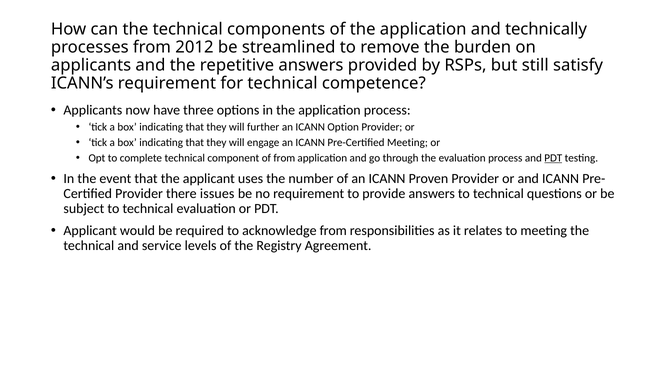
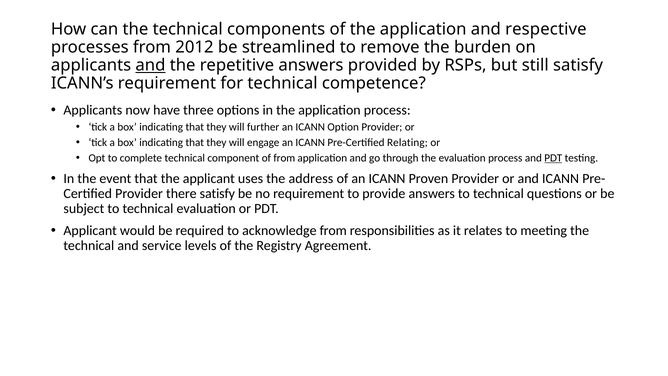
technically: technically -> respective
and at (150, 65) underline: none -> present
Pre-Certified Meeting: Meeting -> Relating
number: number -> address
there issues: issues -> satisfy
